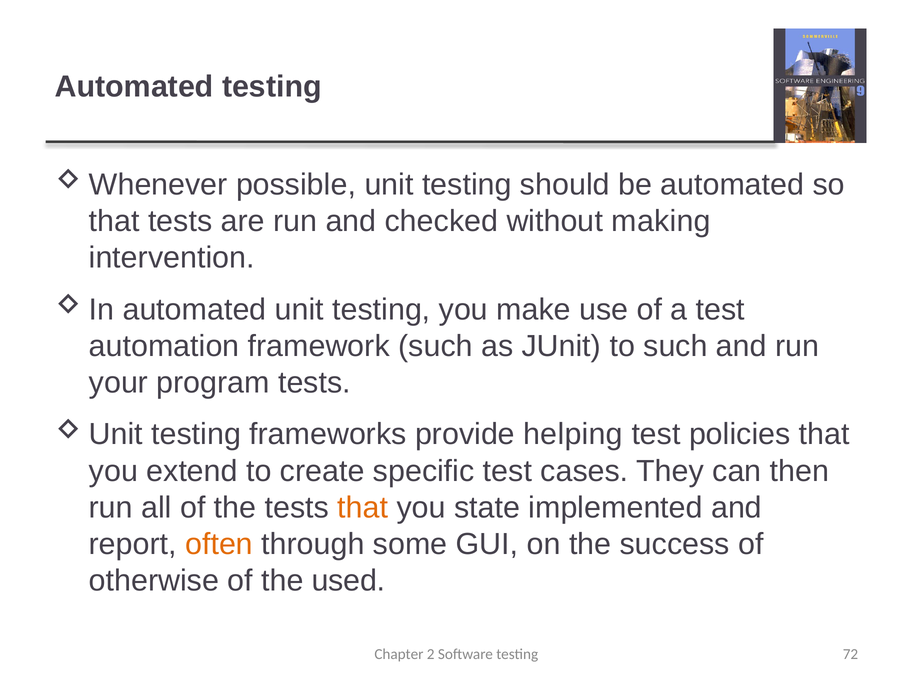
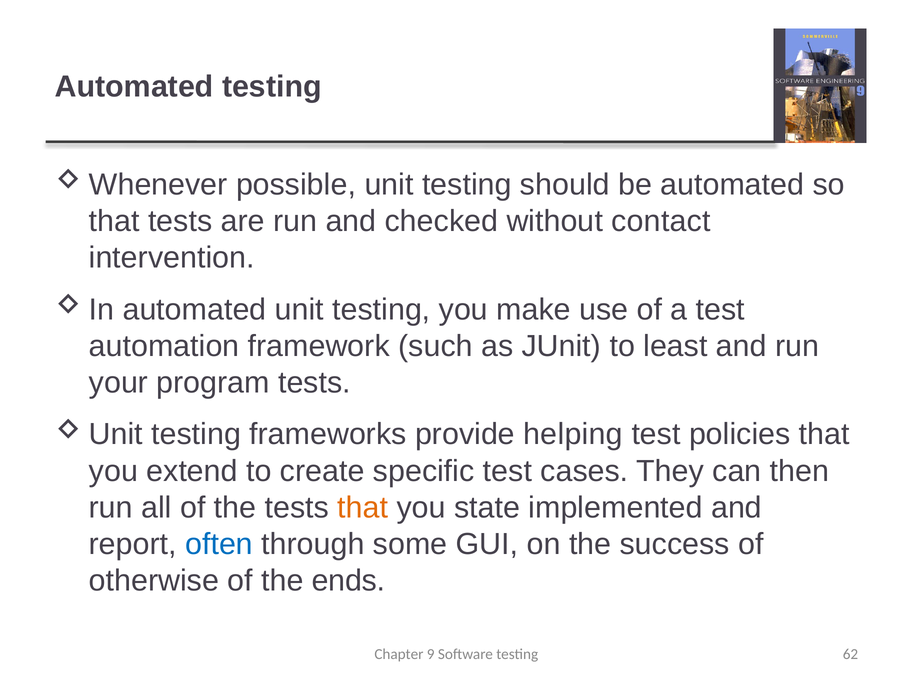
making: making -> contact
to such: such -> least
often colour: orange -> blue
used: used -> ends
2: 2 -> 9
72: 72 -> 62
